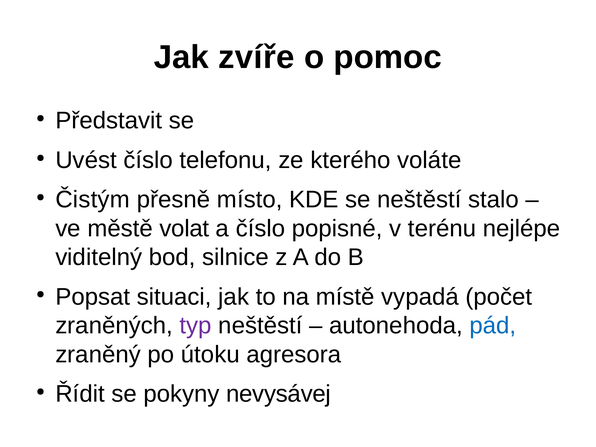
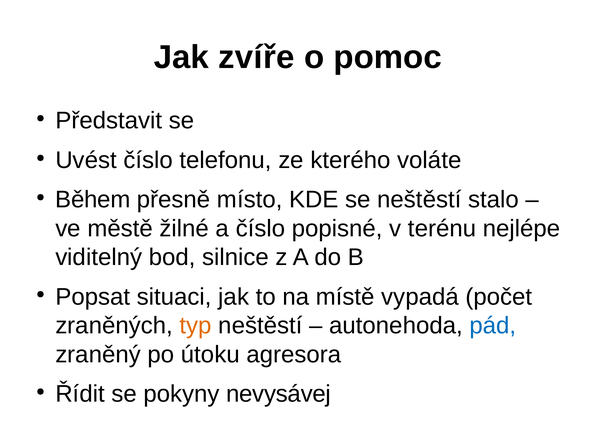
Čistým: Čistým -> Během
volat: volat -> žilné
typ colour: purple -> orange
